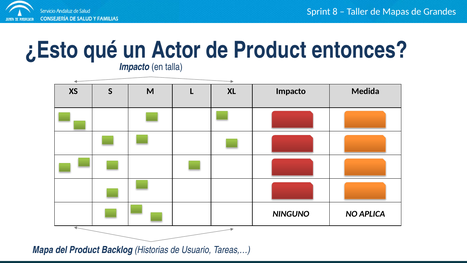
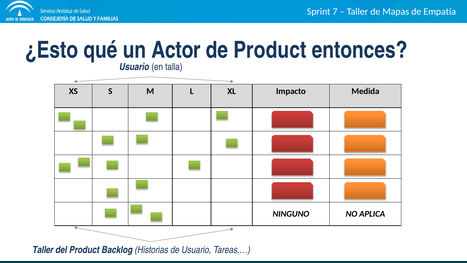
8: 8 -> 7
Grandes: Grandes -> Empatía
Impacto at (134, 67): Impacto -> Usuario
Mapa at (43, 250): Mapa -> Taller
